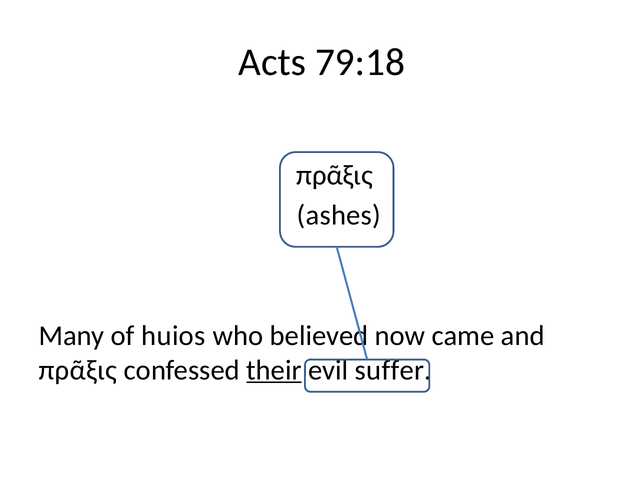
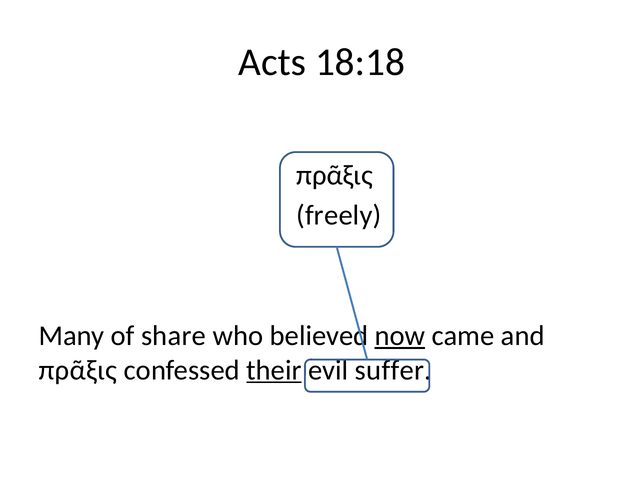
79:18: 79:18 -> 18:18
ashes: ashes -> freely
huios: huios -> share
now underline: none -> present
